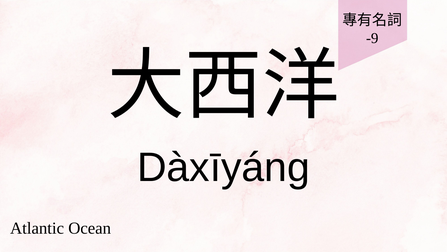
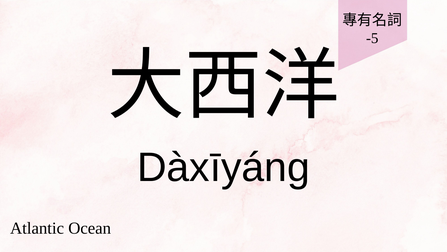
-9: -9 -> -5
